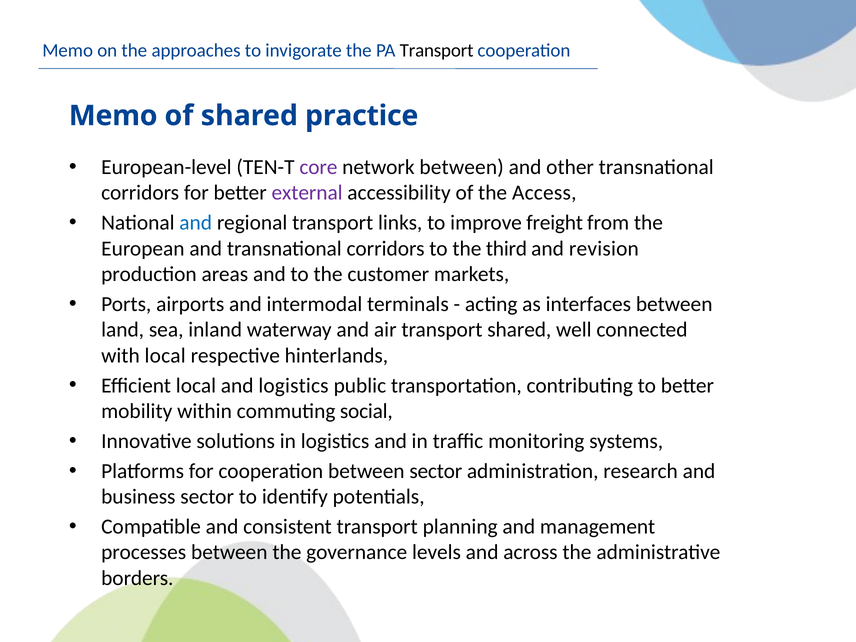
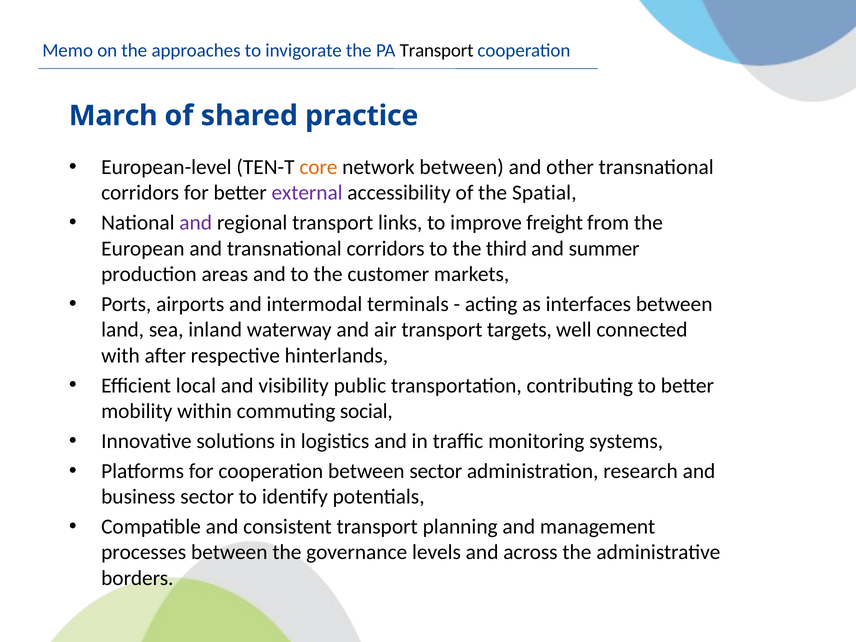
Memo at (113, 116): Memo -> March
core colour: purple -> orange
Access: Access -> Spatial
and at (196, 223) colour: blue -> purple
revision: revision -> summer
transport shared: shared -> targets
with local: local -> after
and logistics: logistics -> visibility
